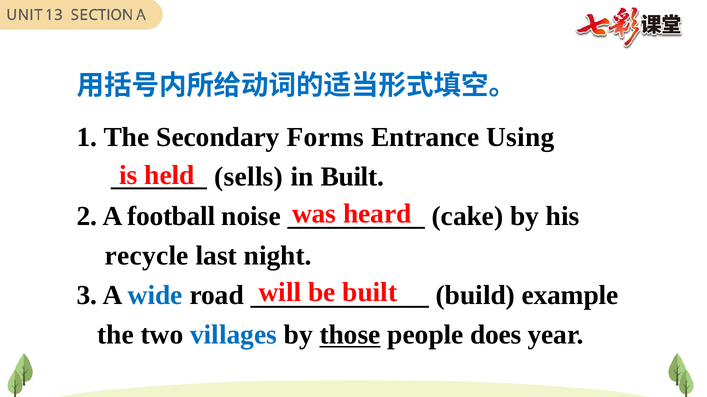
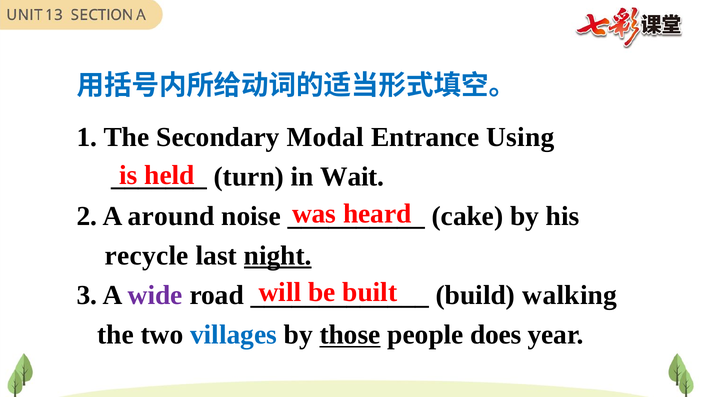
Forms: Forms -> Modal
sells: sells -> turn
in Built: Built -> Wait
football: football -> around
night underline: none -> present
wide colour: blue -> purple
example: example -> walking
